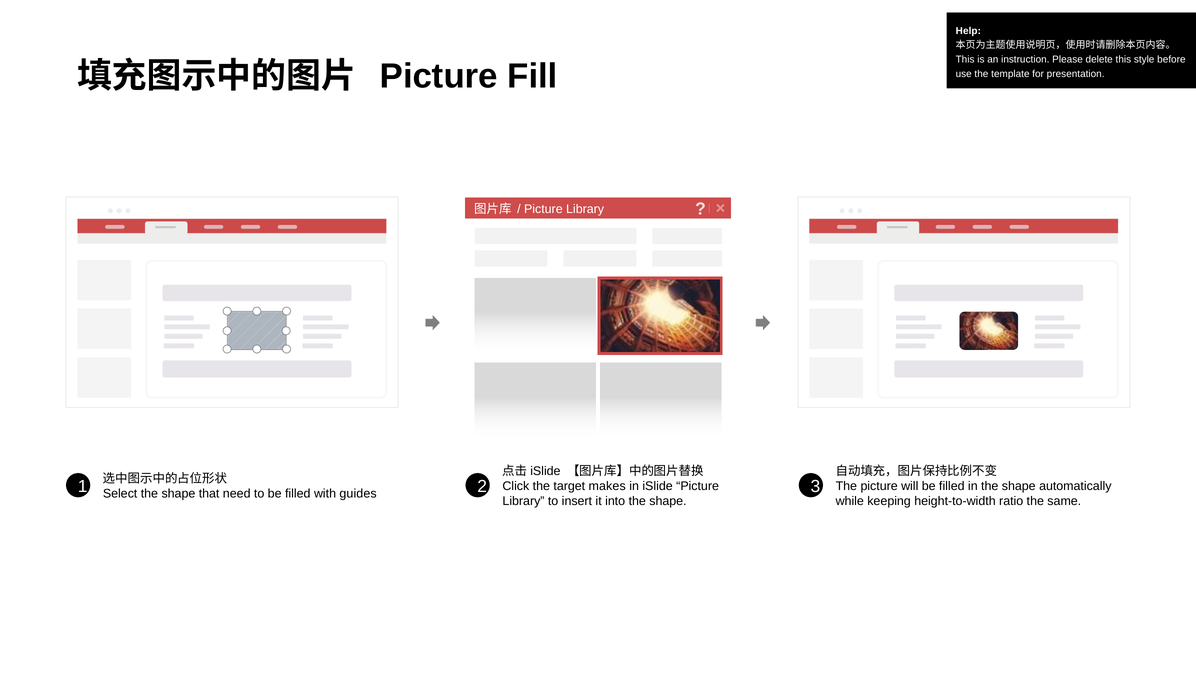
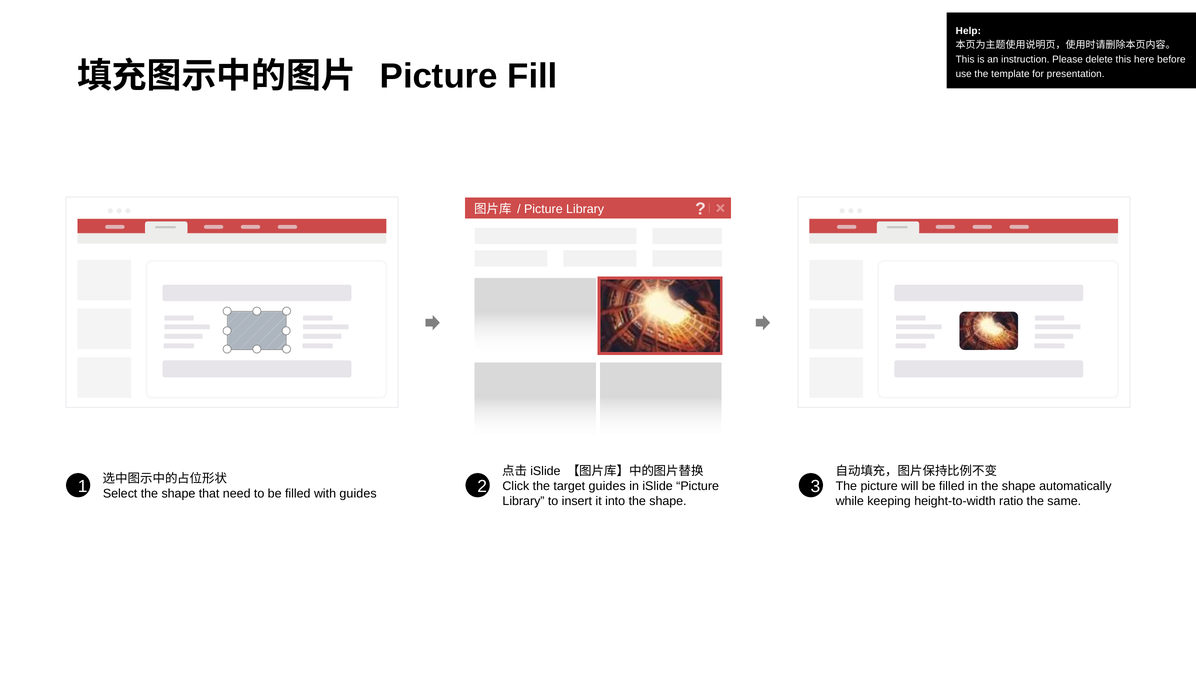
style: style -> here
target makes: makes -> guides
